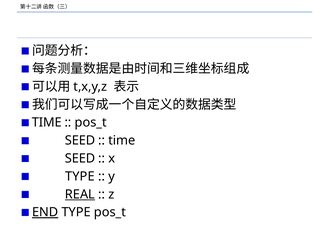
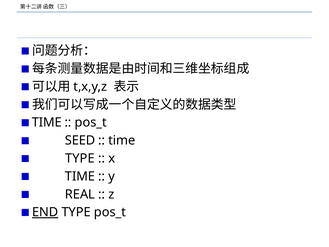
SEED at (80, 158): SEED -> TYPE
TYPE at (80, 176): TYPE -> TIME
REAL underline: present -> none
